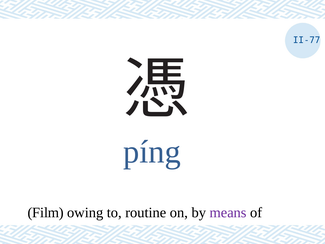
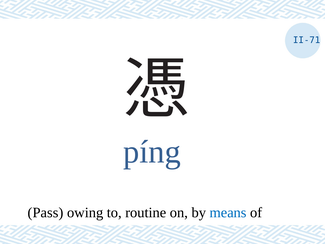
II-77: II-77 -> II-71
Film: Film -> Pass
means colour: purple -> blue
